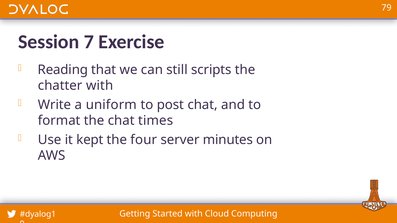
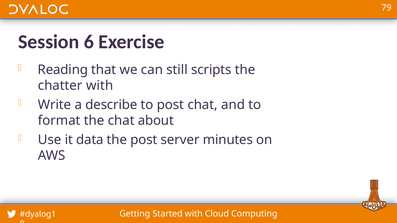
7: 7 -> 6
uniform: uniform -> describe
times: times -> about
kept: kept -> data
the four: four -> post
